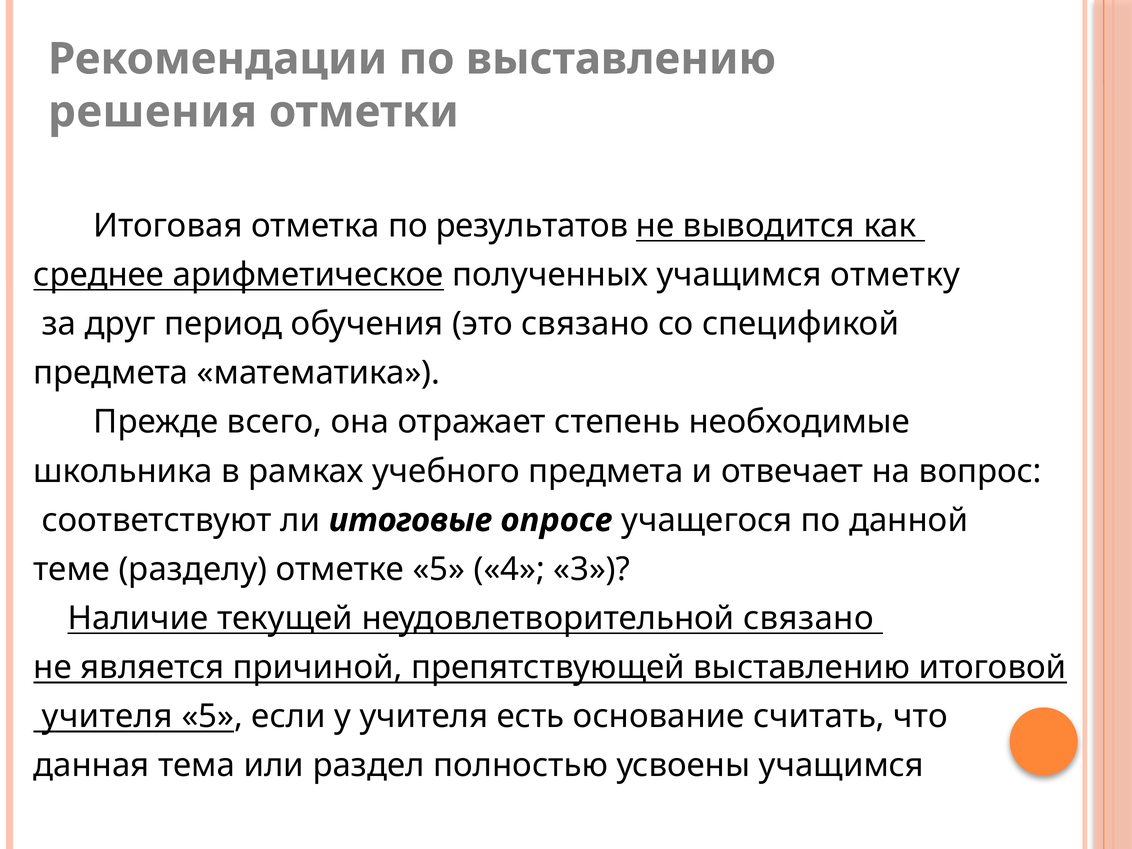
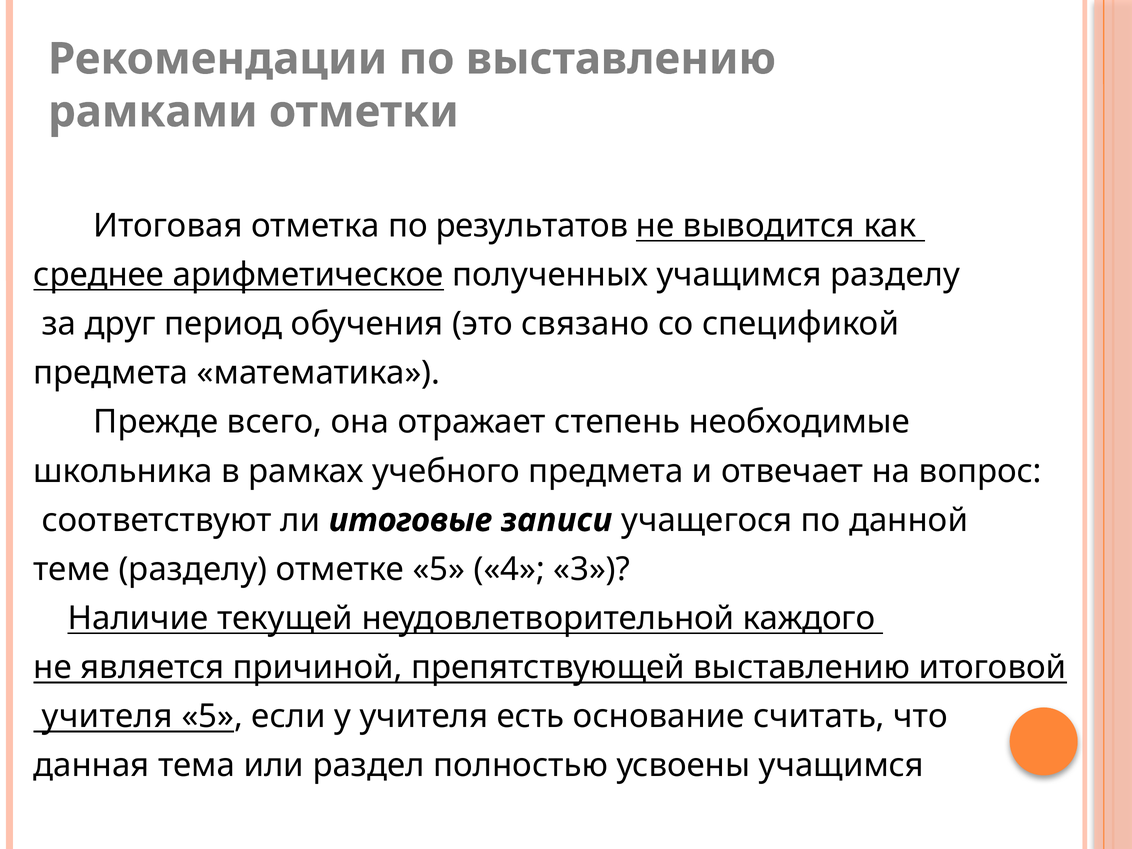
решения: решения -> рамками
учащимся отметку: отметку -> разделу
опросе: опросе -> записи
неудовлетворительной связано: связано -> каждого
